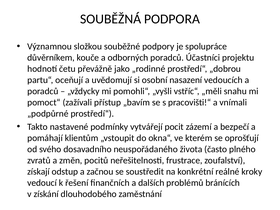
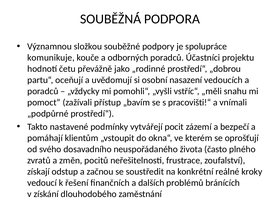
důvěrníkem: důvěrníkem -> komunikuje
